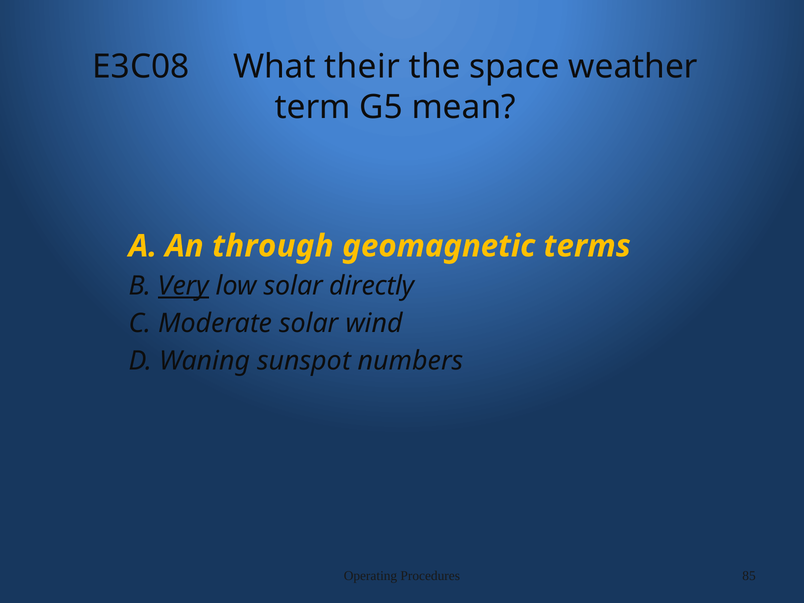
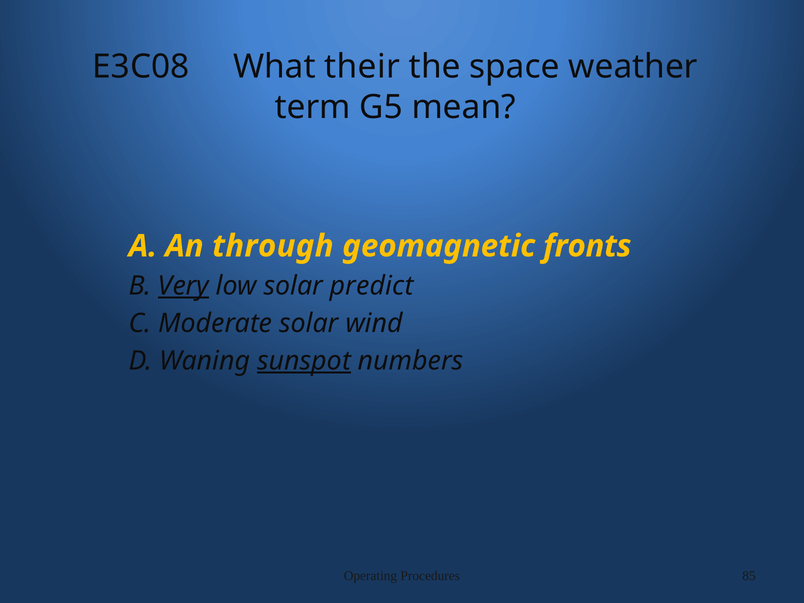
terms: terms -> fronts
directly: directly -> predict
sunspot underline: none -> present
